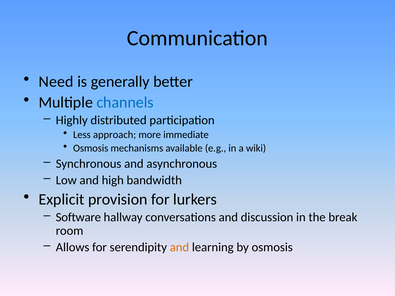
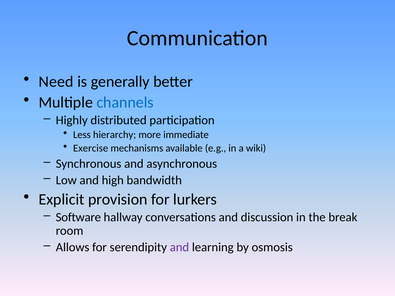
approach: approach -> hierarchy
Osmosis at (91, 148): Osmosis -> Exercise
and at (179, 247) colour: orange -> purple
